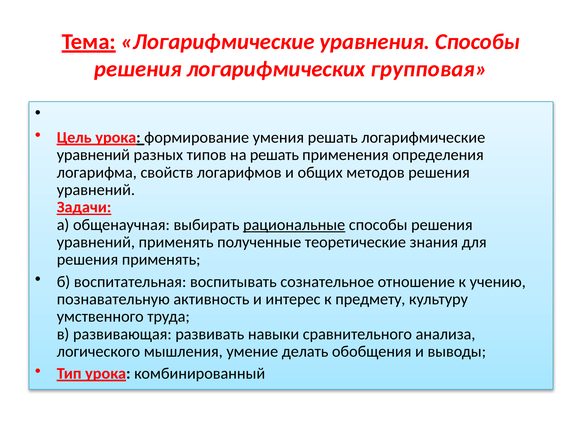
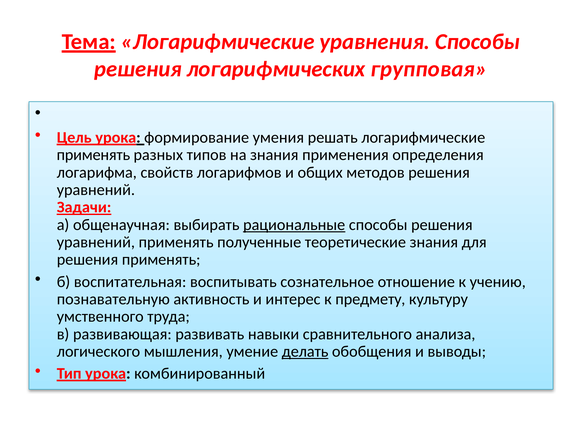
уравнений at (93, 155): уравнений -> применять
на решать: решать -> знания
делать underline: none -> present
